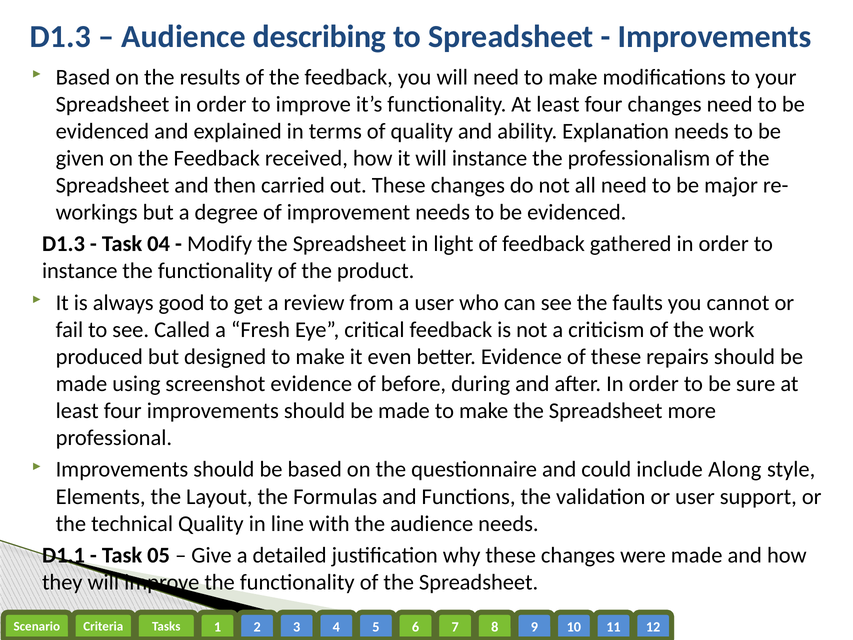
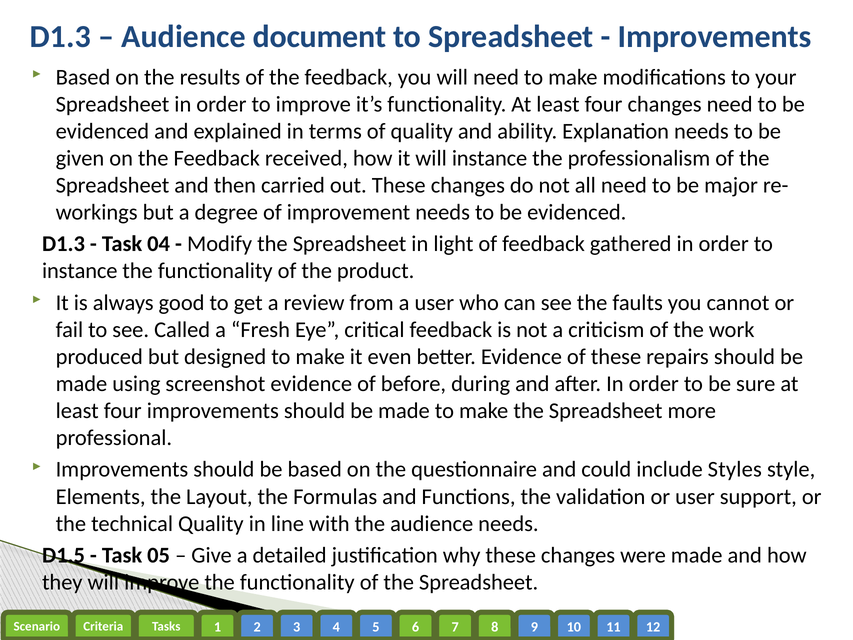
describing: describing -> document
Along: Along -> Styles
D1.1: D1.1 -> D1.5
